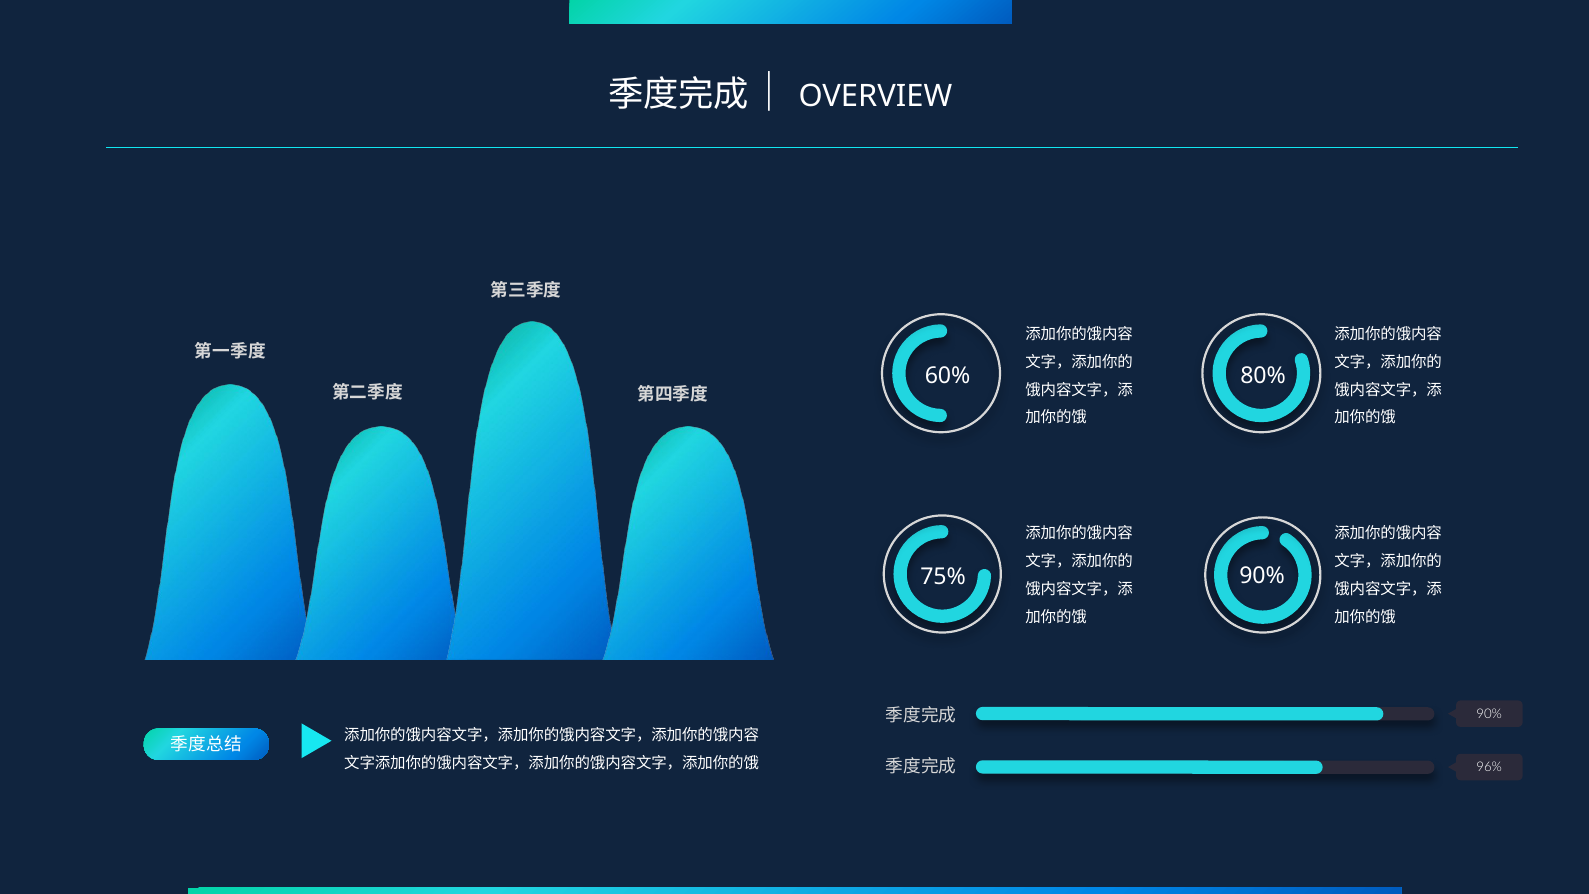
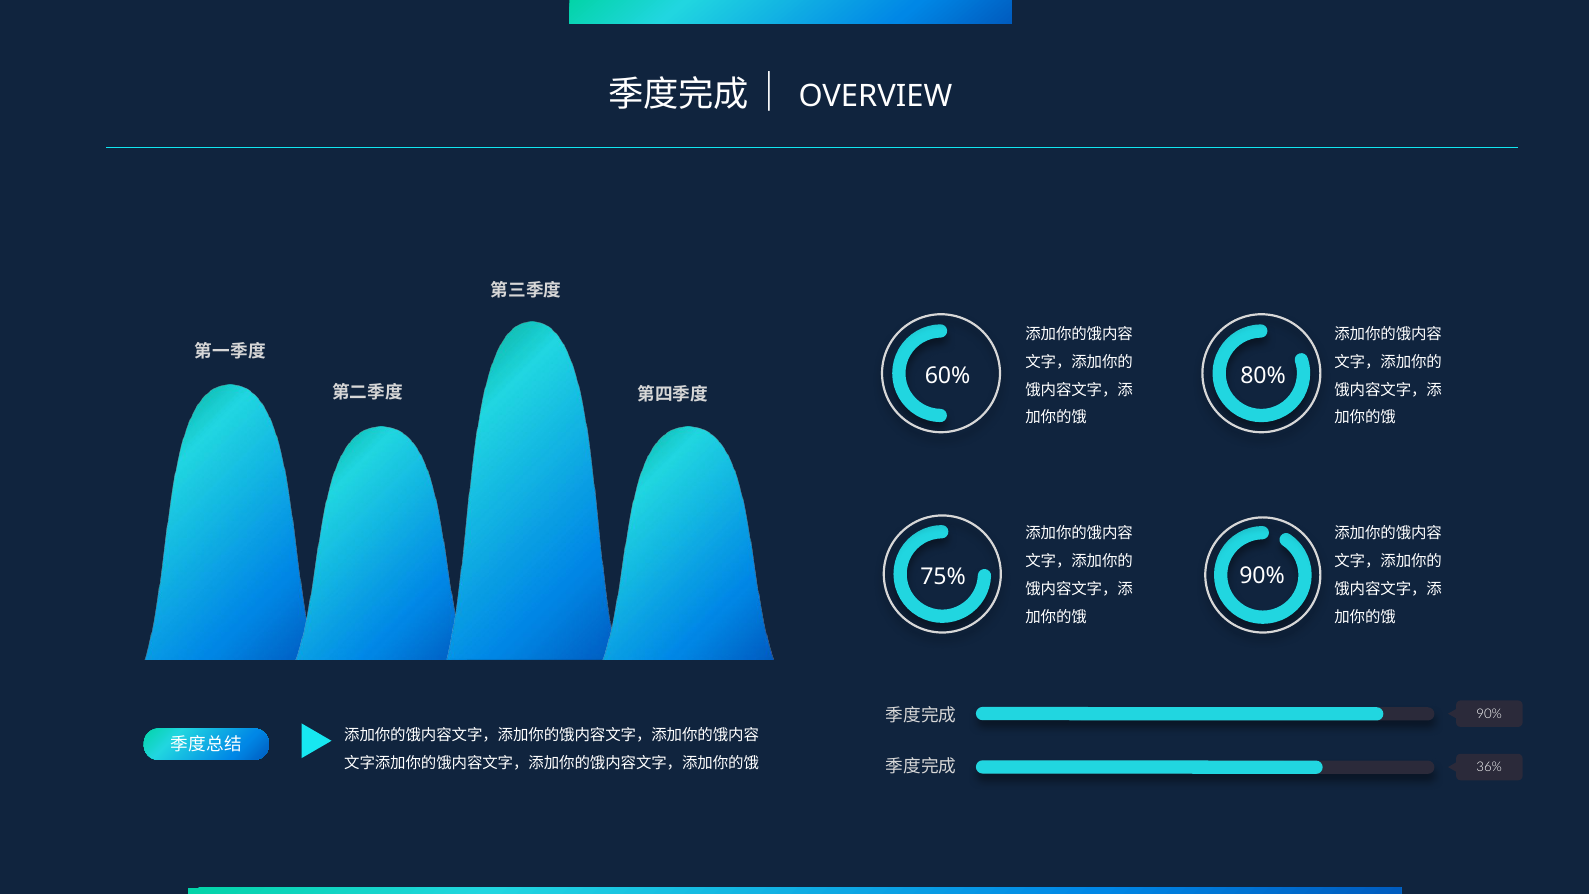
96%: 96% -> 36%
